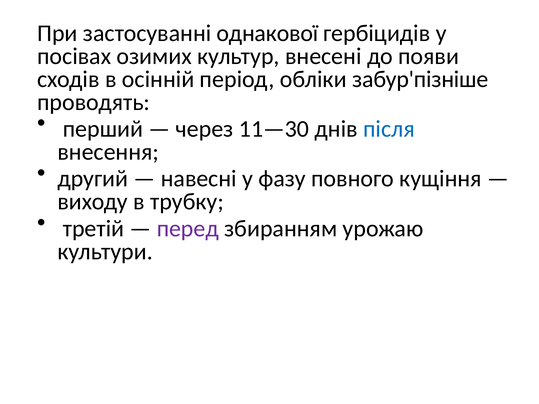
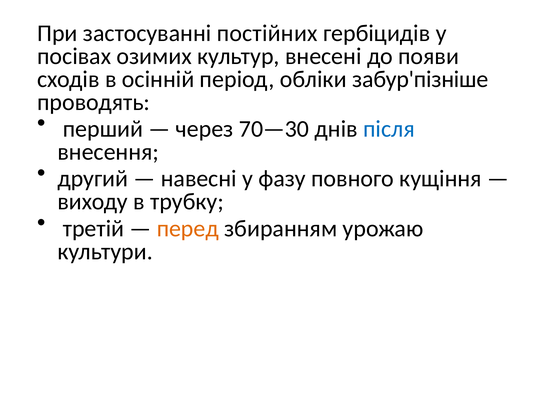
однакової: однакової -> постійних
11—30: 11—30 -> 70—30
перед colour: purple -> orange
